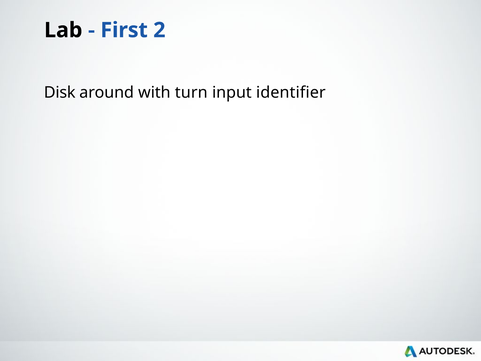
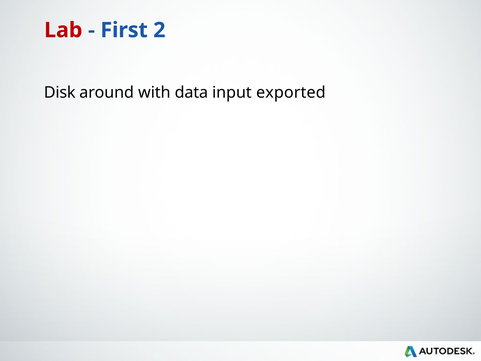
Lab colour: black -> red
turn: turn -> data
identifier: identifier -> exported
